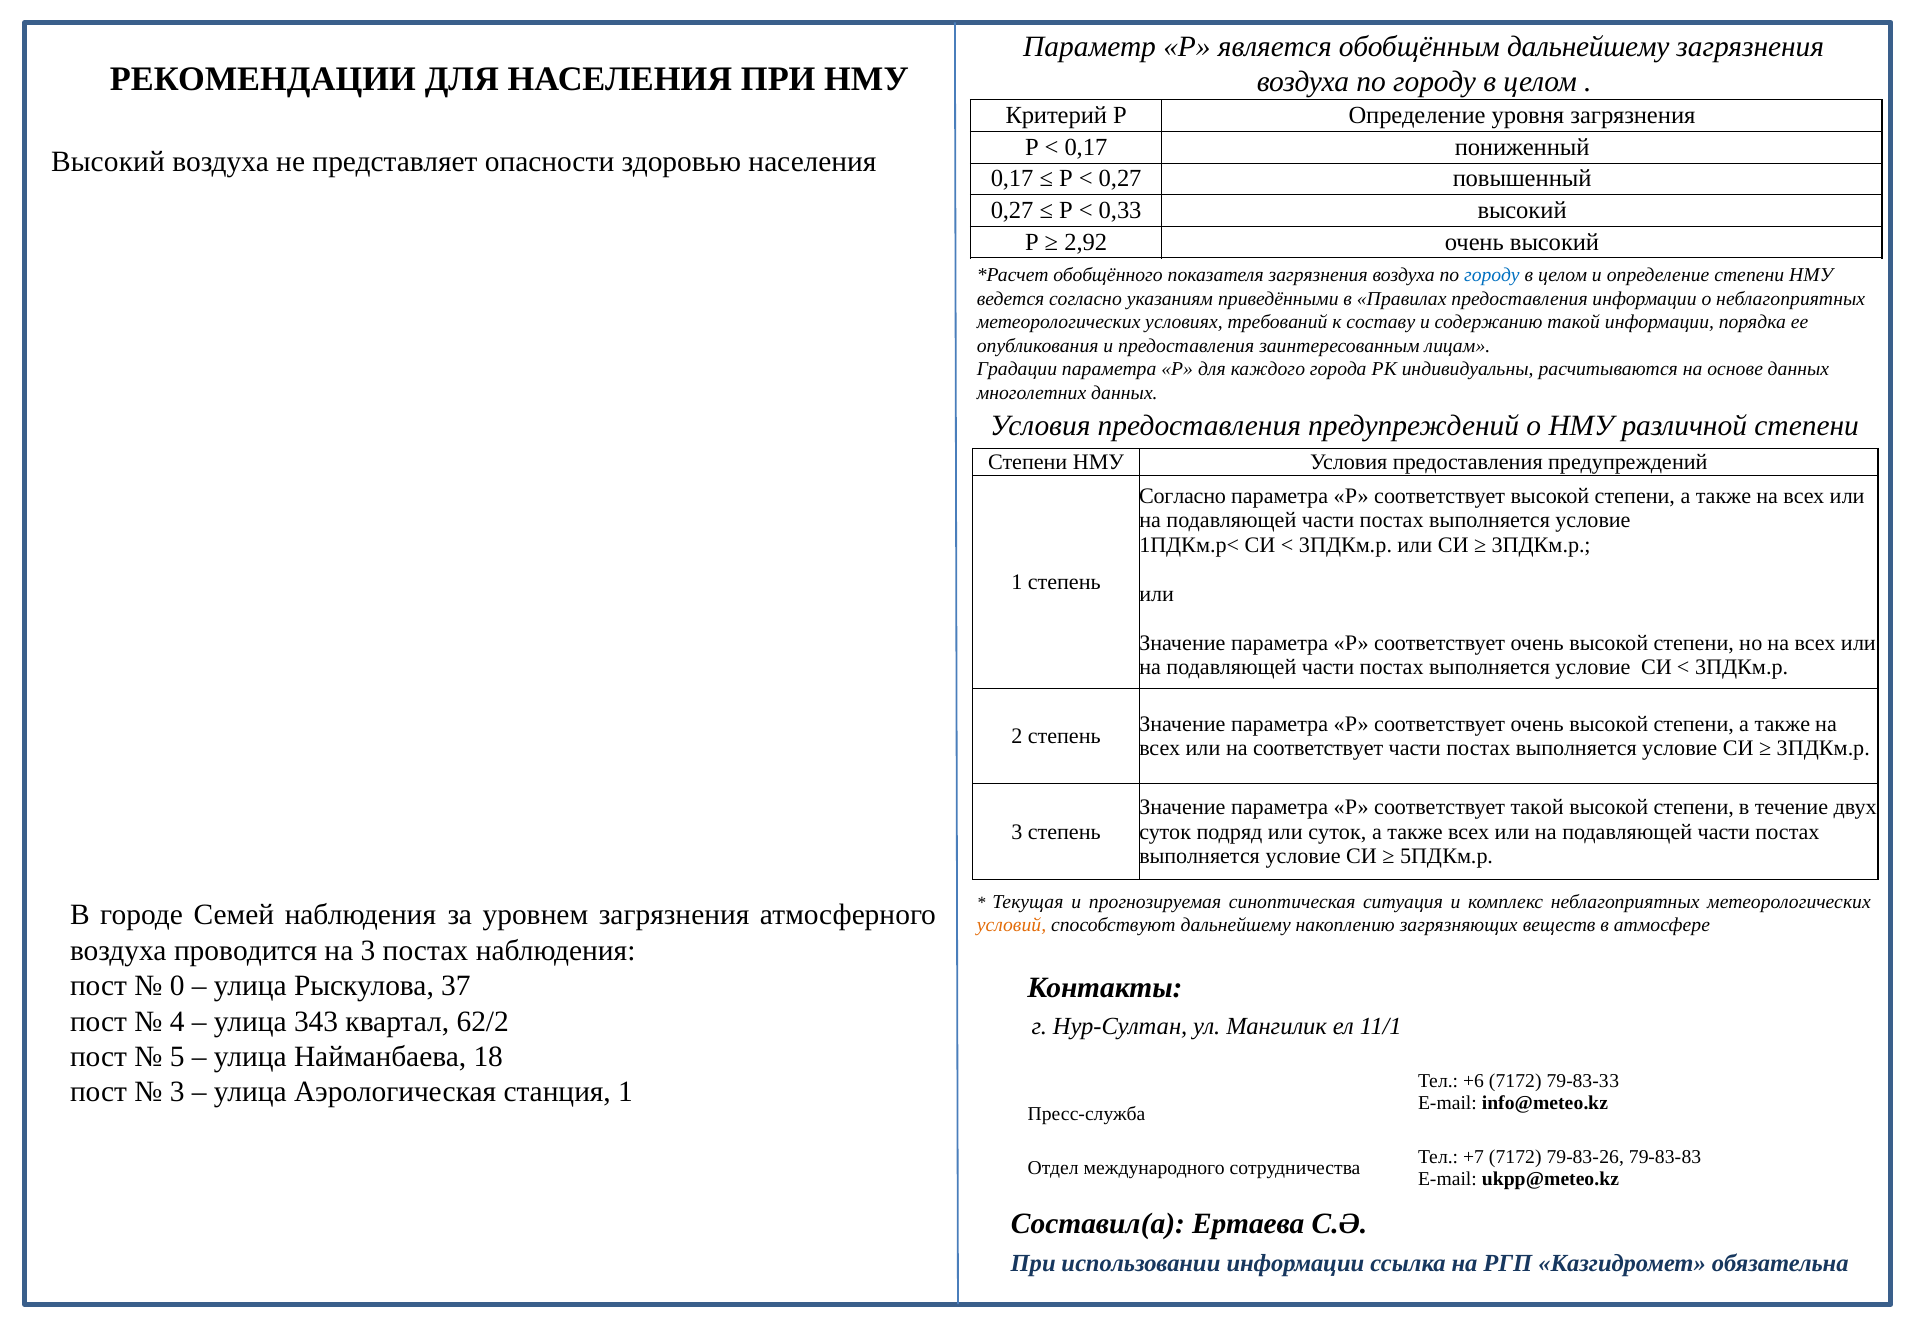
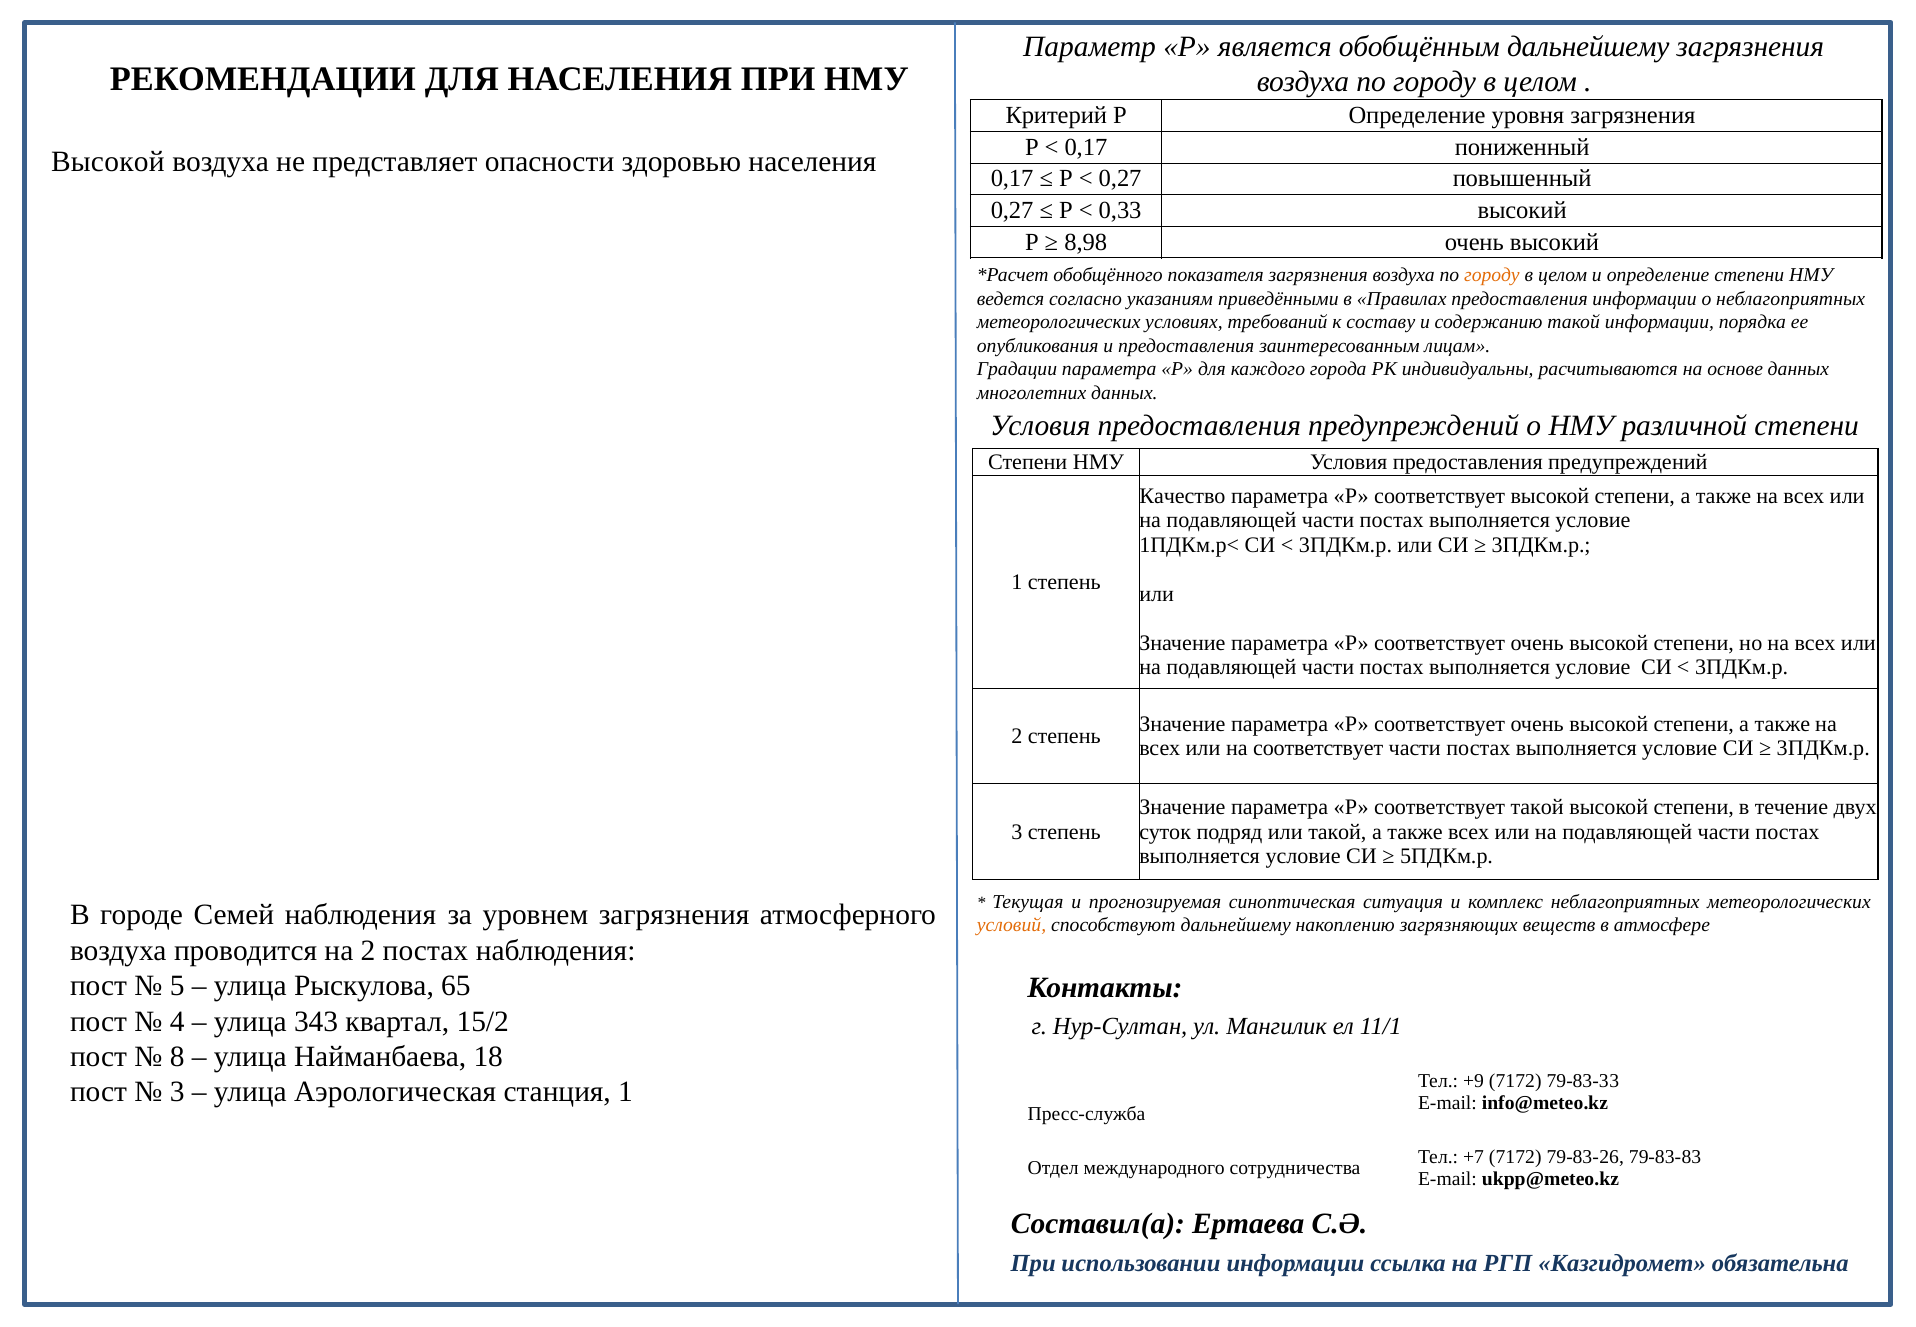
Высокий at (108, 162): Высокий -> Высокой
2,92: 2,92 -> 8,98
городу at (1492, 275) colour: blue -> orange
Согласно at (1183, 496): Согласно -> Качество
или суток: суток -> такой
на 3: 3 -> 2
0: 0 -> 5
37: 37 -> 65
62/2: 62/2 -> 15/2
5: 5 -> 8
+6: +6 -> +9
